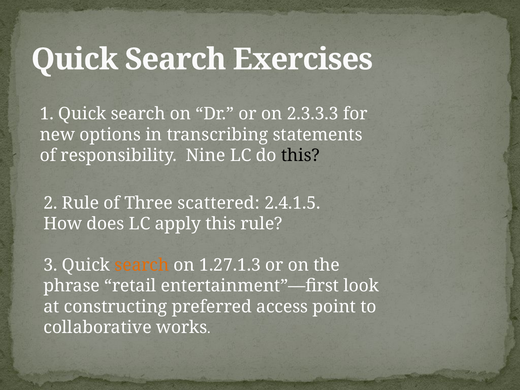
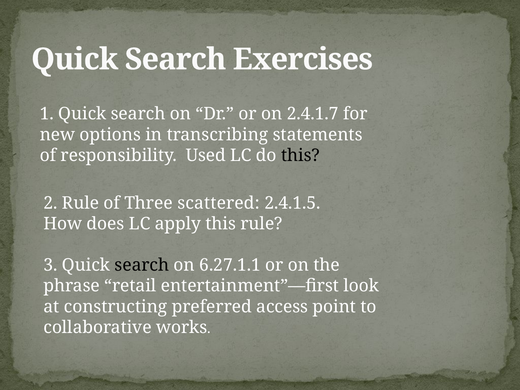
2.3.3.3: 2.3.3.3 -> 2.4.1.7
Nine: Nine -> Used
search at (142, 265) colour: orange -> black
1.27.1.3: 1.27.1.3 -> 6.27.1.1
